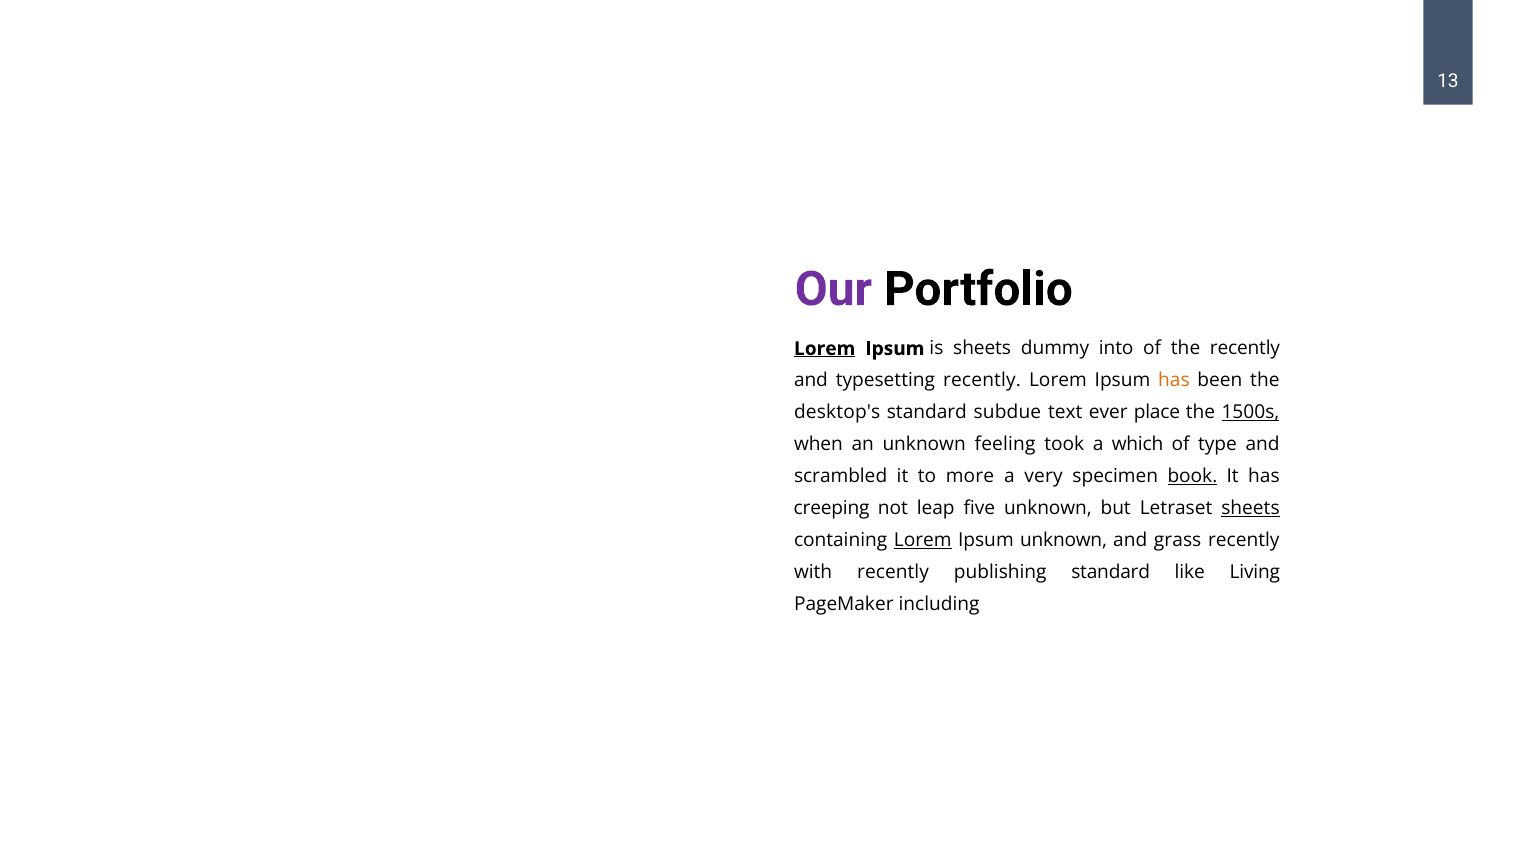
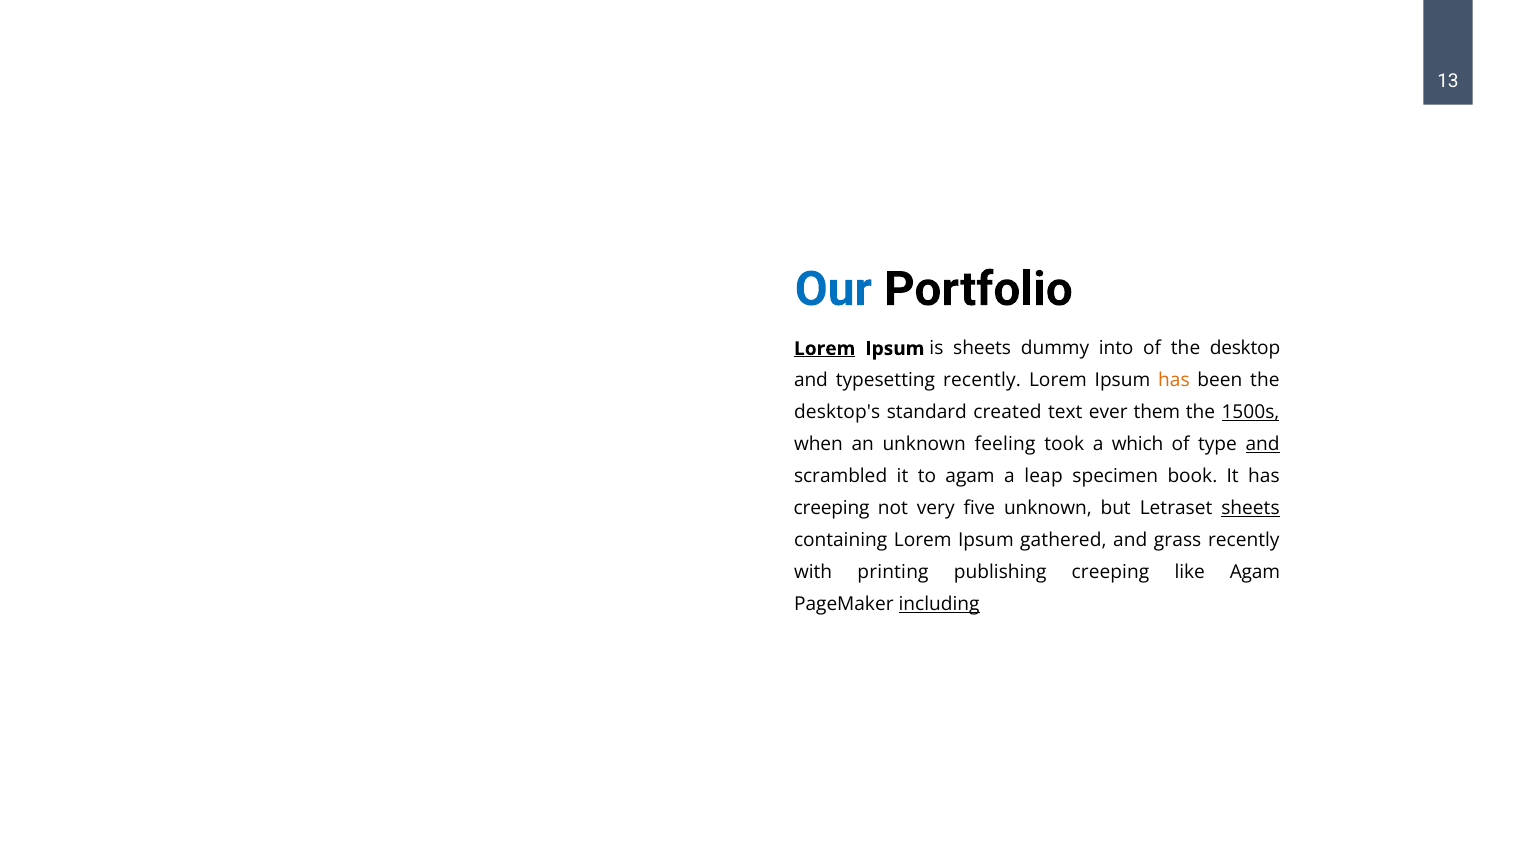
Our colour: purple -> blue
the recently: recently -> desktop
subdue: subdue -> created
place: place -> them
and at (1263, 444) underline: none -> present
to more: more -> agam
very: very -> leap
book underline: present -> none
leap: leap -> very
Lorem at (923, 540) underline: present -> none
Ipsum unknown: unknown -> gathered
with recently: recently -> printing
publishing standard: standard -> creeping
like Living: Living -> Agam
including underline: none -> present
